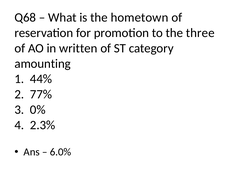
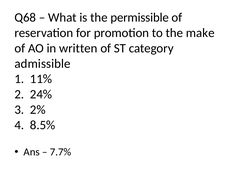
hometown: hometown -> permissible
three: three -> make
amounting: amounting -> admissible
44%: 44% -> 11%
77%: 77% -> 24%
0%: 0% -> 2%
2.3%: 2.3% -> 8.5%
6.0%: 6.0% -> 7.7%
